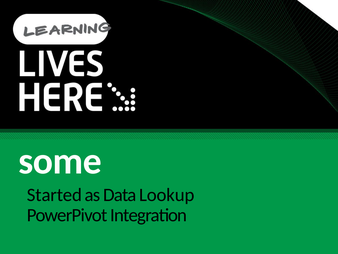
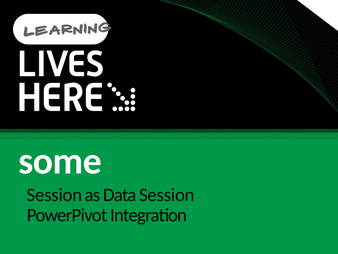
Started at (54, 195): Started -> Session
Data Lookup: Lookup -> Session
